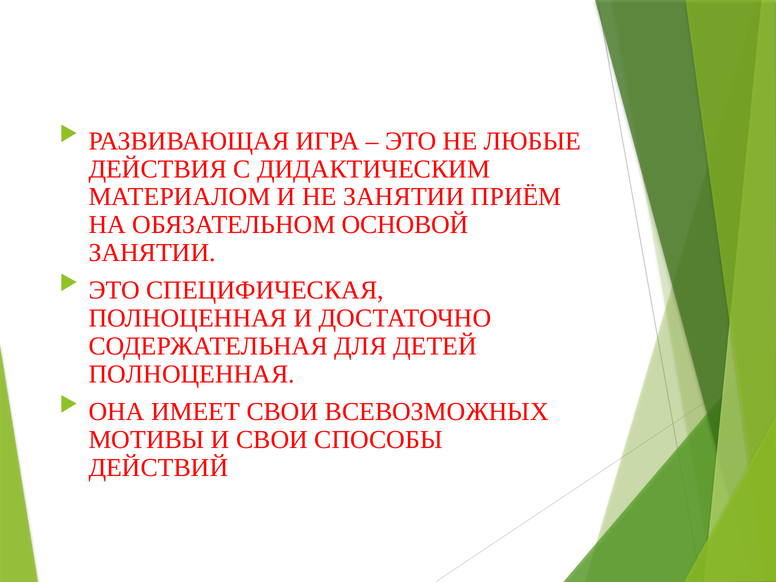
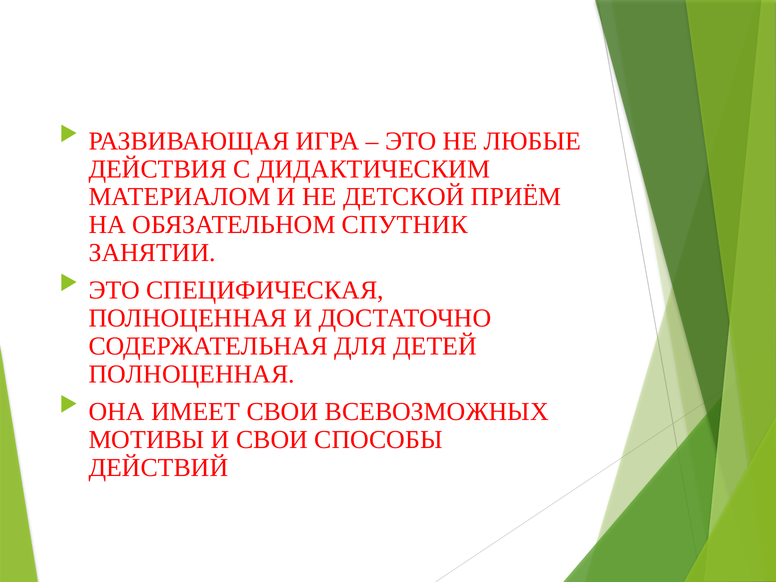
НЕ ЗАНЯТИИ: ЗАНЯТИИ -> ДЕТСКОЙ
ОСНОВОЙ: ОСНОВОЙ -> СПУТНИК
